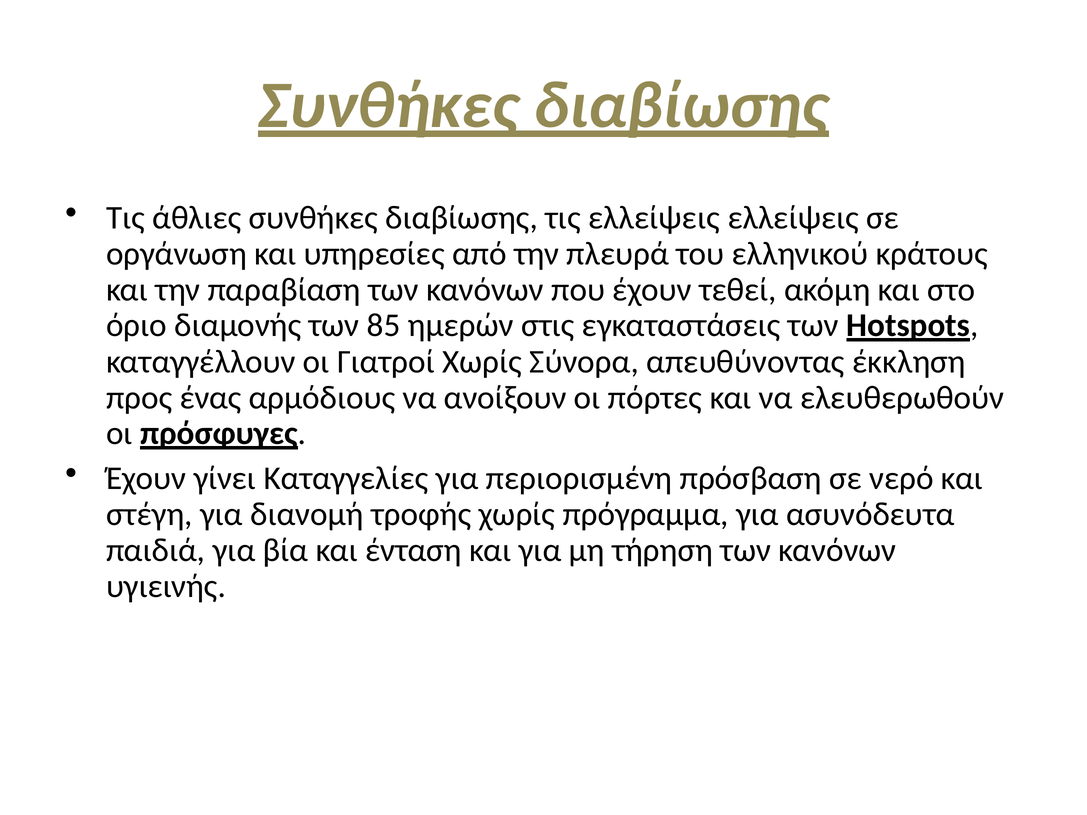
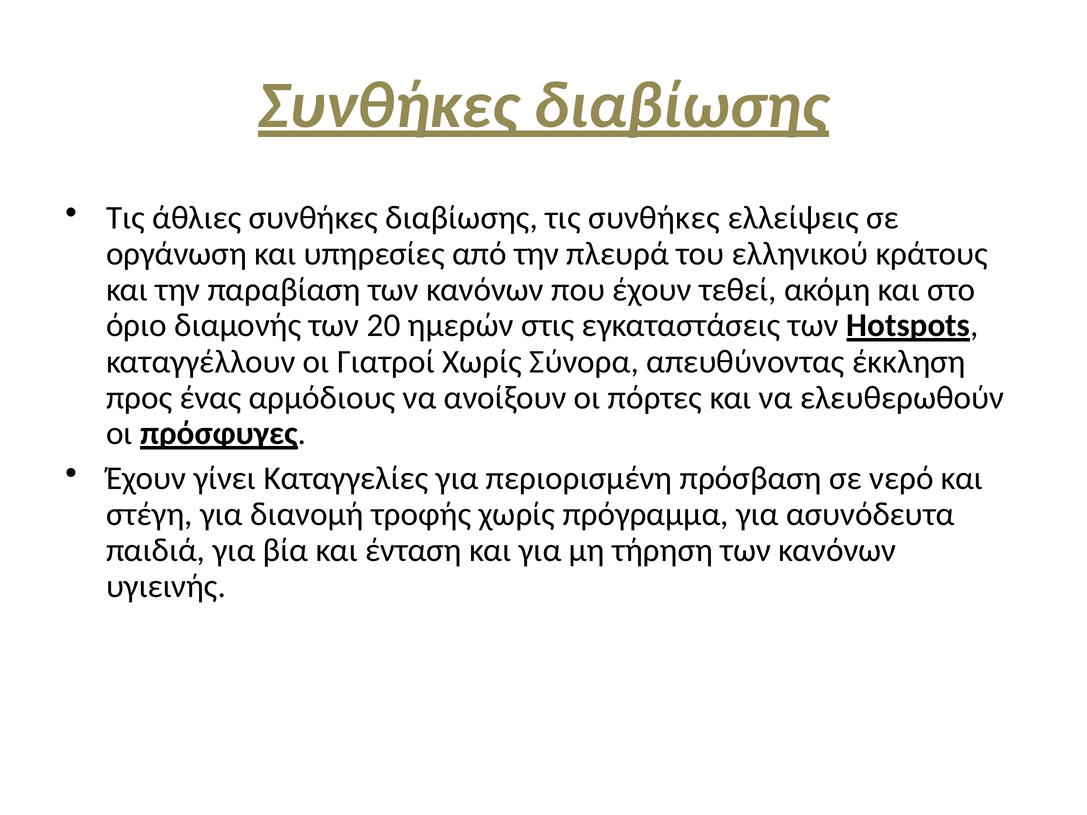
τις ελλείψεις: ελλείψεις -> συνθήκες
85: 85 -> 20
